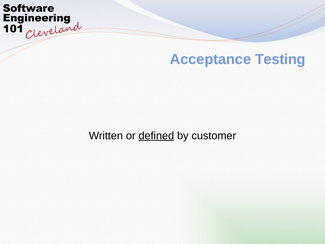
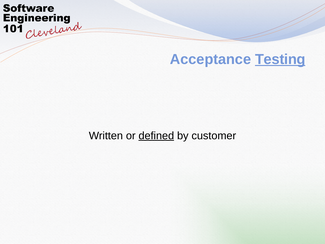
Testing underline: none -> present
